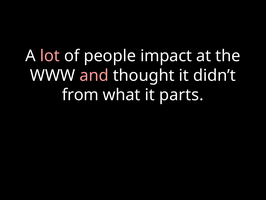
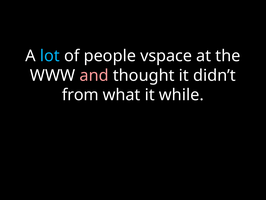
lot colour: pink -> light blue
impact: impact -> vspace
parts: parts -> while
